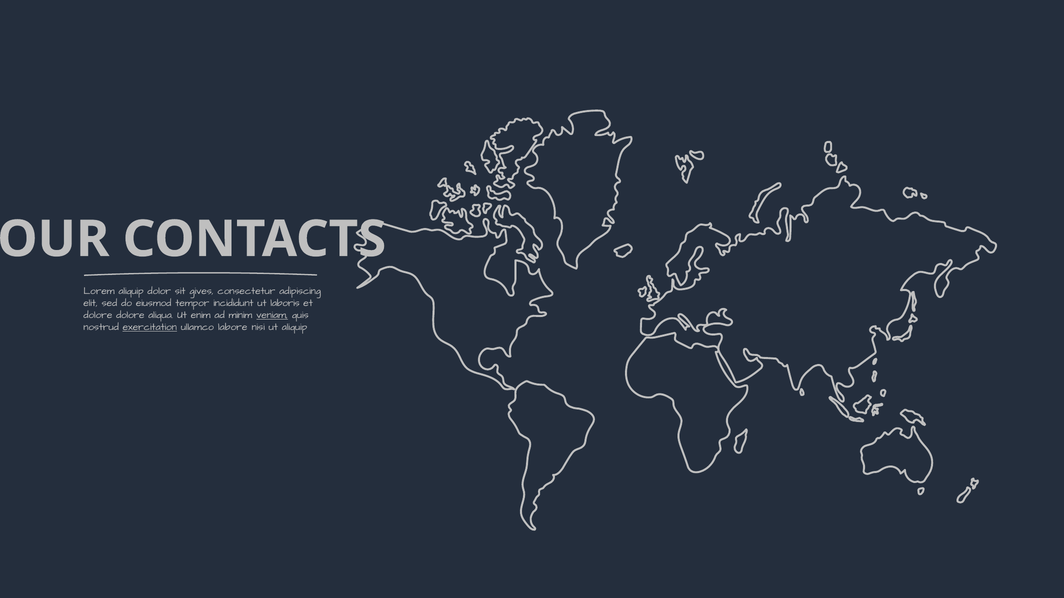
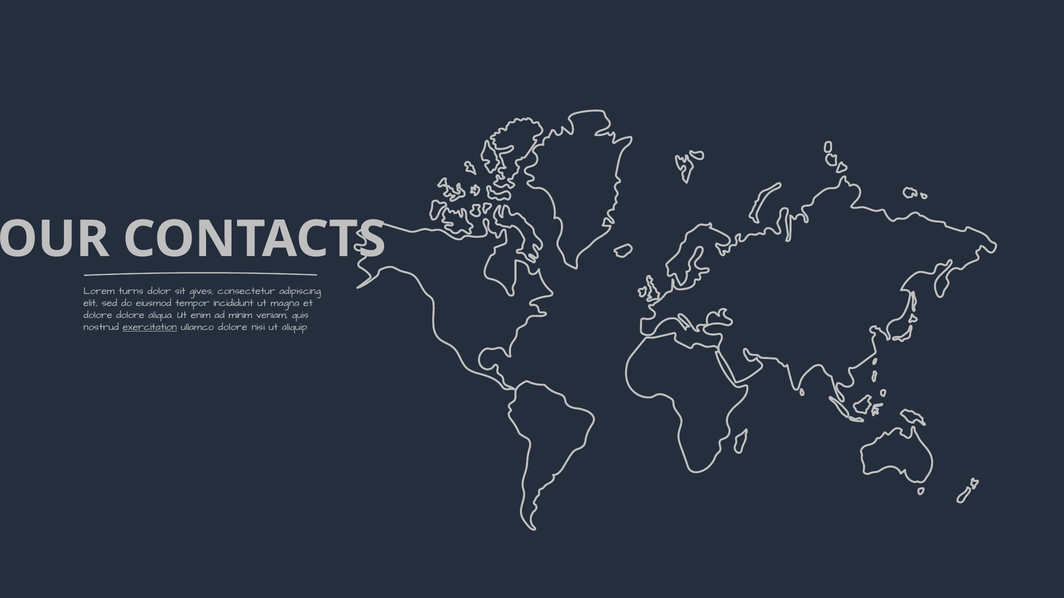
Lorem aliquip: aliquip -> turns
laboris: laboris -> magna
veniam underline: present -> none
ullamco labore: labore -> dolore
